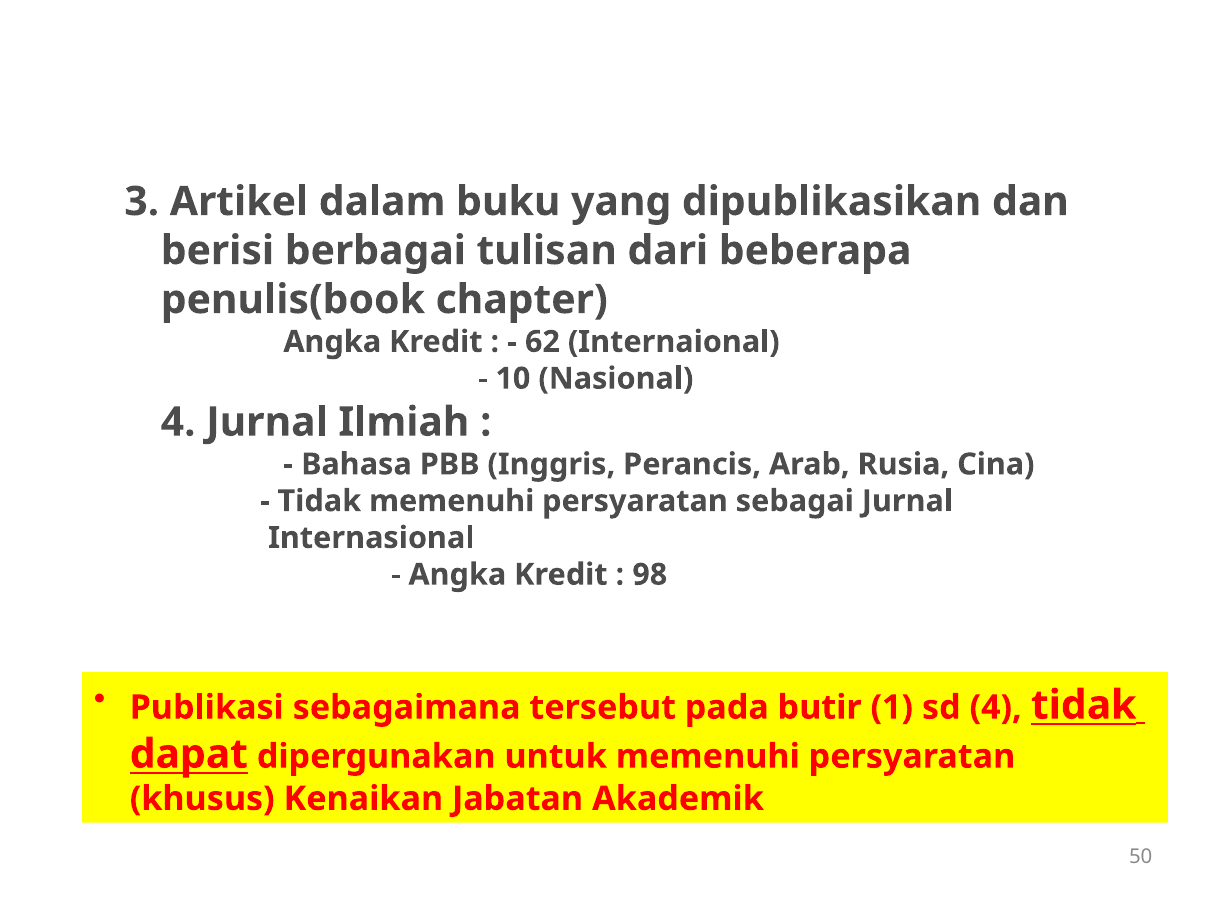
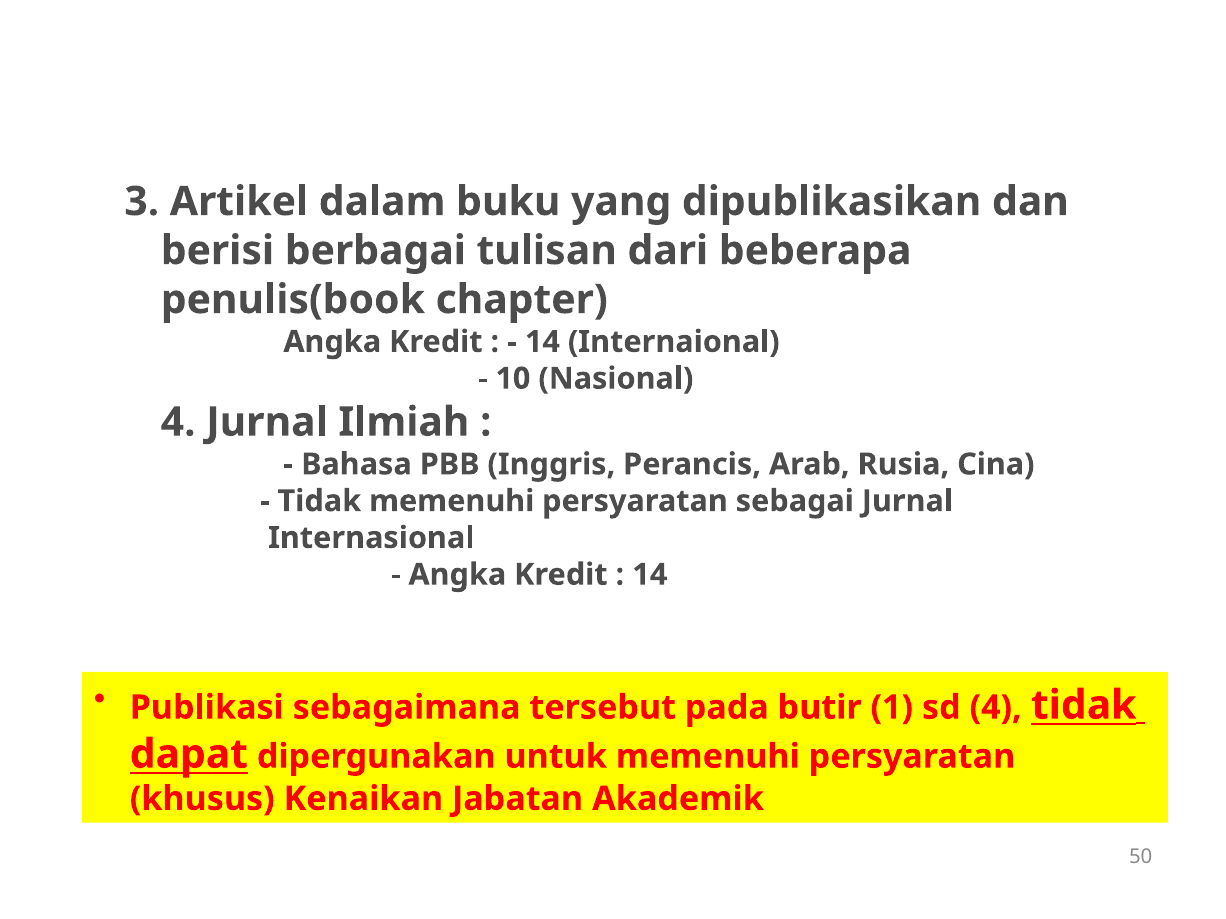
62 at (542, 342): 62 -> 14
98 at (650, 575): 98 -> 14
